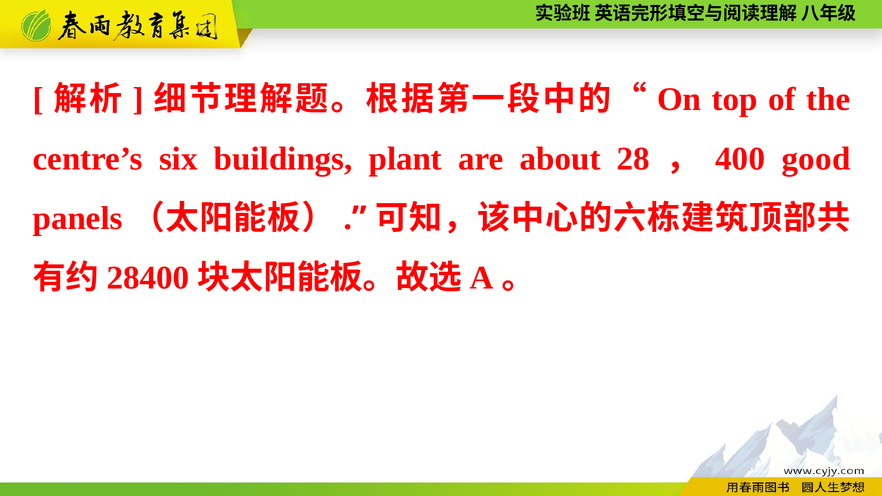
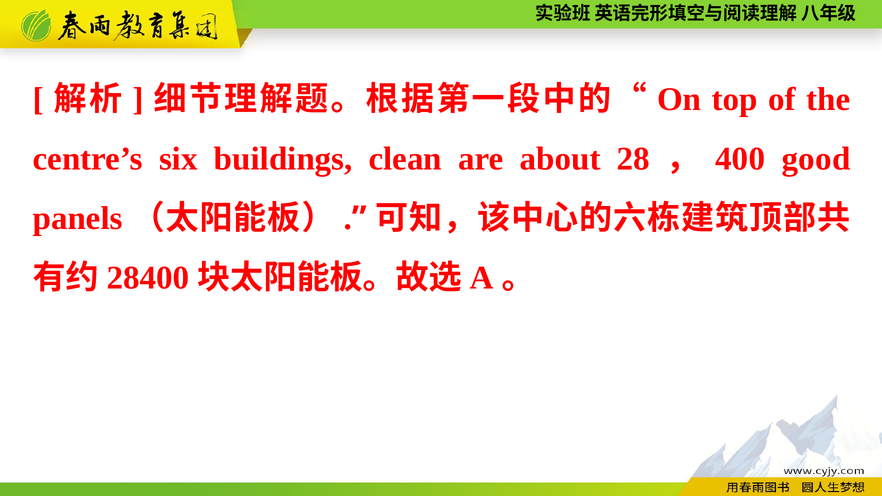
plant: plant -> clean
